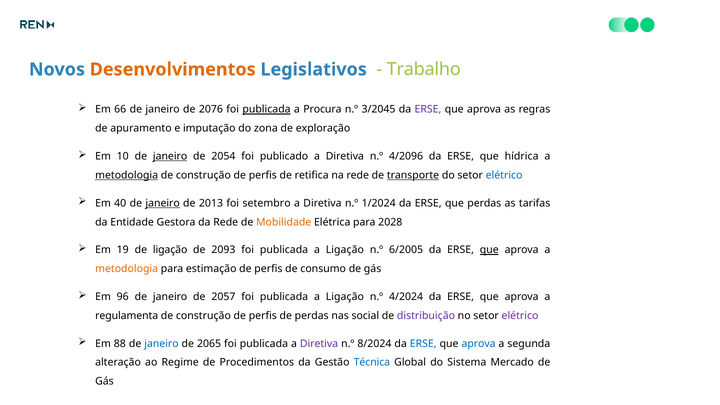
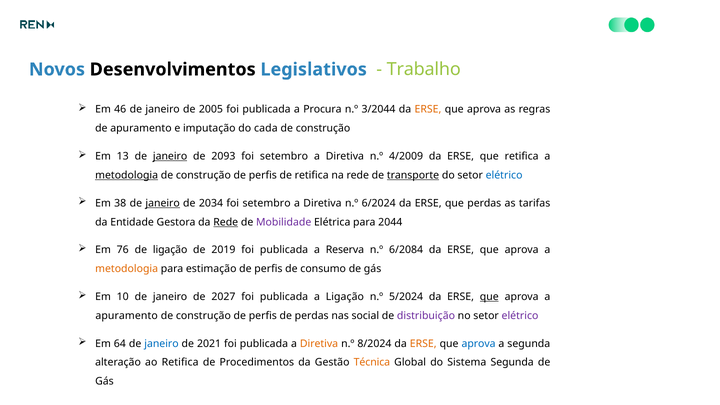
Desenvolvimentos colour: orange -> black
66: 66 -> 46
2076: 2076 -> 2005
publicada at (267, 110) underline: present -> none
3/2045: 3/2045 -> 3/2044
ERSE at (428, 110) colour: purple -> orange
zona: zona -> cada
exploração at (323, 128): exploração -> construção
10: 10 -> 13
2054: 2054 -> 2093
publicado at (284, 156): publicado -> setembro
4/2096: 4/2096 -> 4/2009
que hídrica: hídrica -> retifica
40: 40 -> 38
2013: 2013 -> 2034
1/2024: 1/2024 -> 6/2024
Rede at (226, 222) underline: none -> present
Mobilidade colour: orange -> purple
2028: 2028 -> 2044
19: 19 -> 76
2093: 2093 -> 2019
Ligação at (345, 250): Ligação -> Reserva
6/2005: 6/2005 -> 6/2084
que at (489, 250) underline: present -> none
96: 96 -> 10
2057: 2057 -> 2027
4/2024: 4/2024 -> 5/2024
que at (489, 297) underline: none -> present
regulamenta at (127, 316): regulamenta -> apuramento
88: 88 -> 64
2065: 2065 -> 2021
Diretiva at (319, 344) colour: purple -> orange
ERSE at (423, 344) colour: blue -> orange
ao Regime: Regime -> Retifica
Técnica colour: blue -> orange
Sistema Mercado: Mercado -> Segunda
